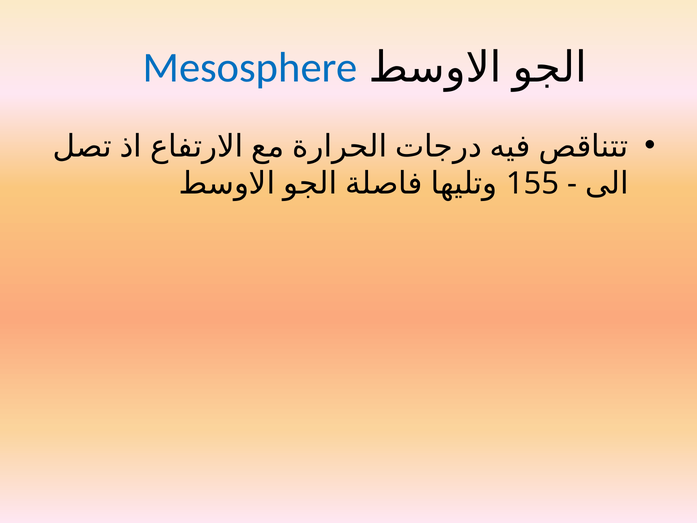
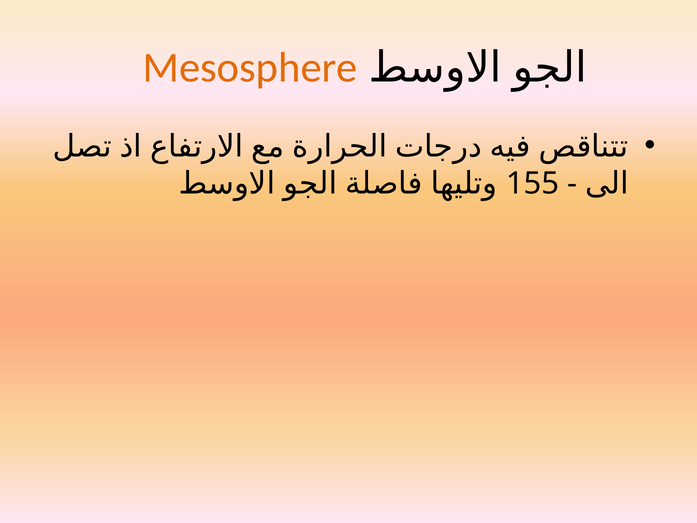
Mesosphere colour: blue -> orange
